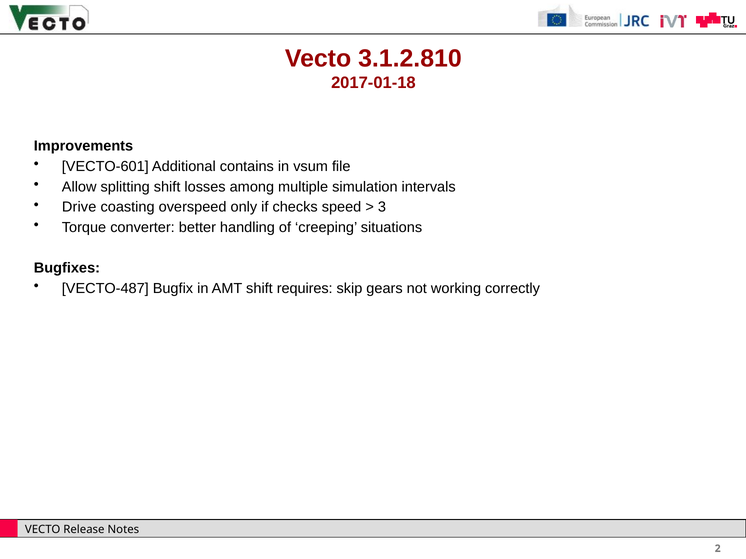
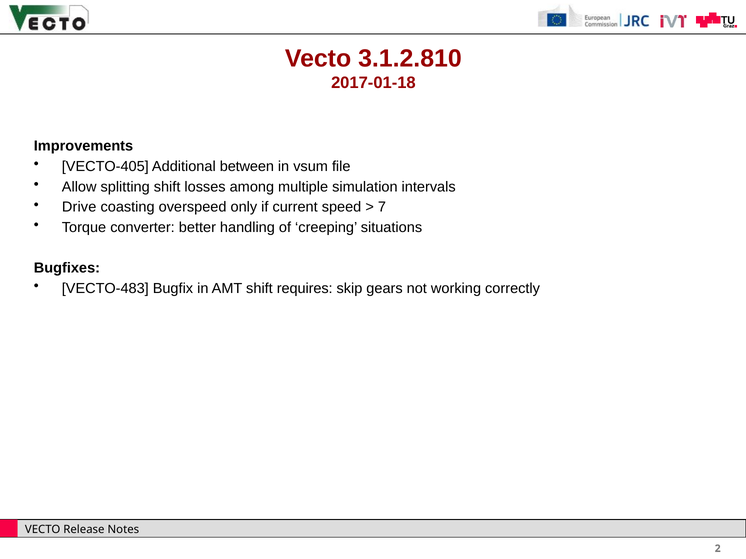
VECTO-601: VECTO-601 -> VECTO-405
contains: contains -> between
checks: checks -> current
3: 3 -> 7
VECTO-487: VECTO-487 -> VECTO-483
